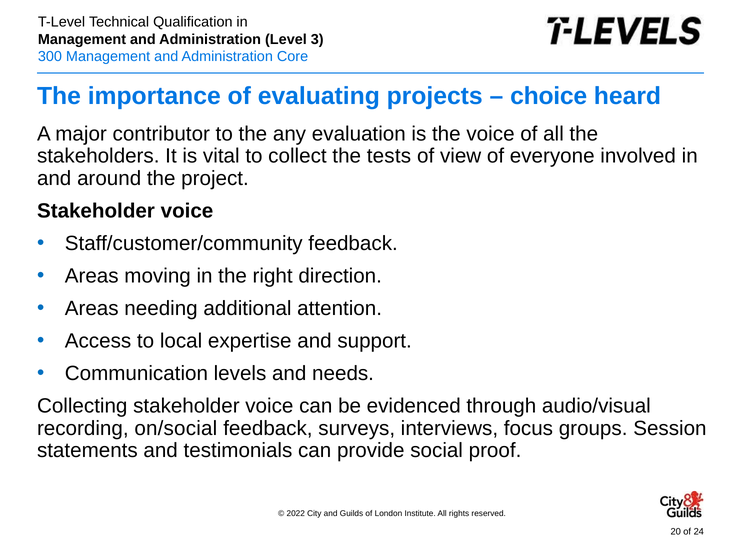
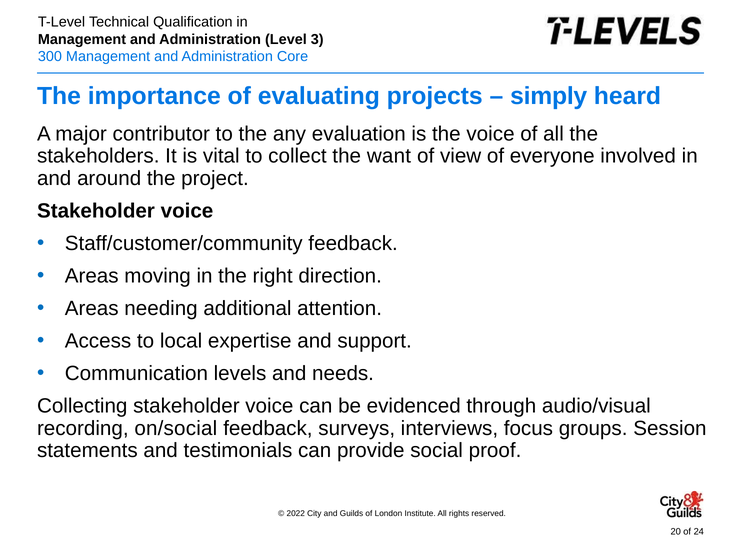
choice: choice -> simply
tests: tests -> want
